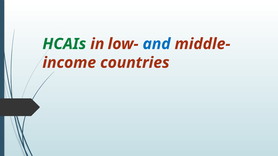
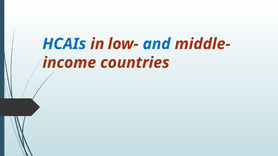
HCAIs colour: green -> blue
